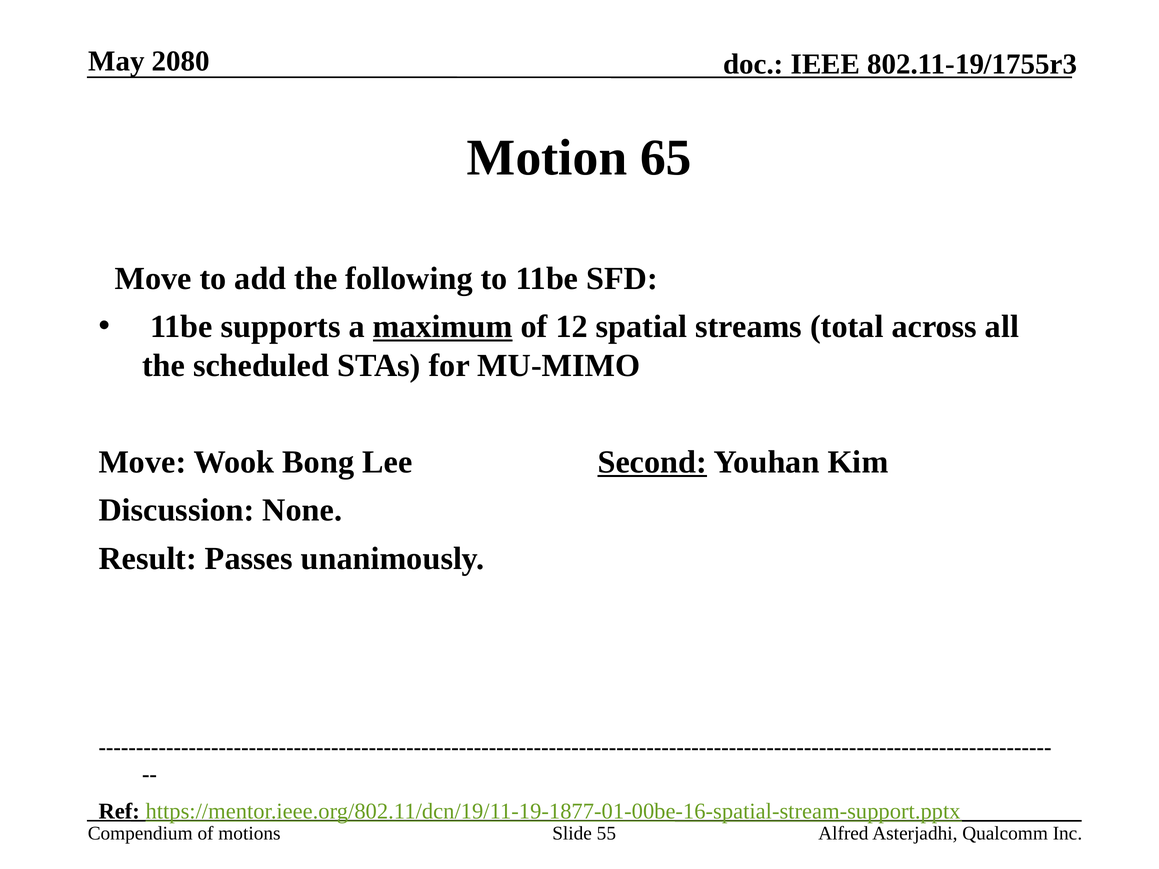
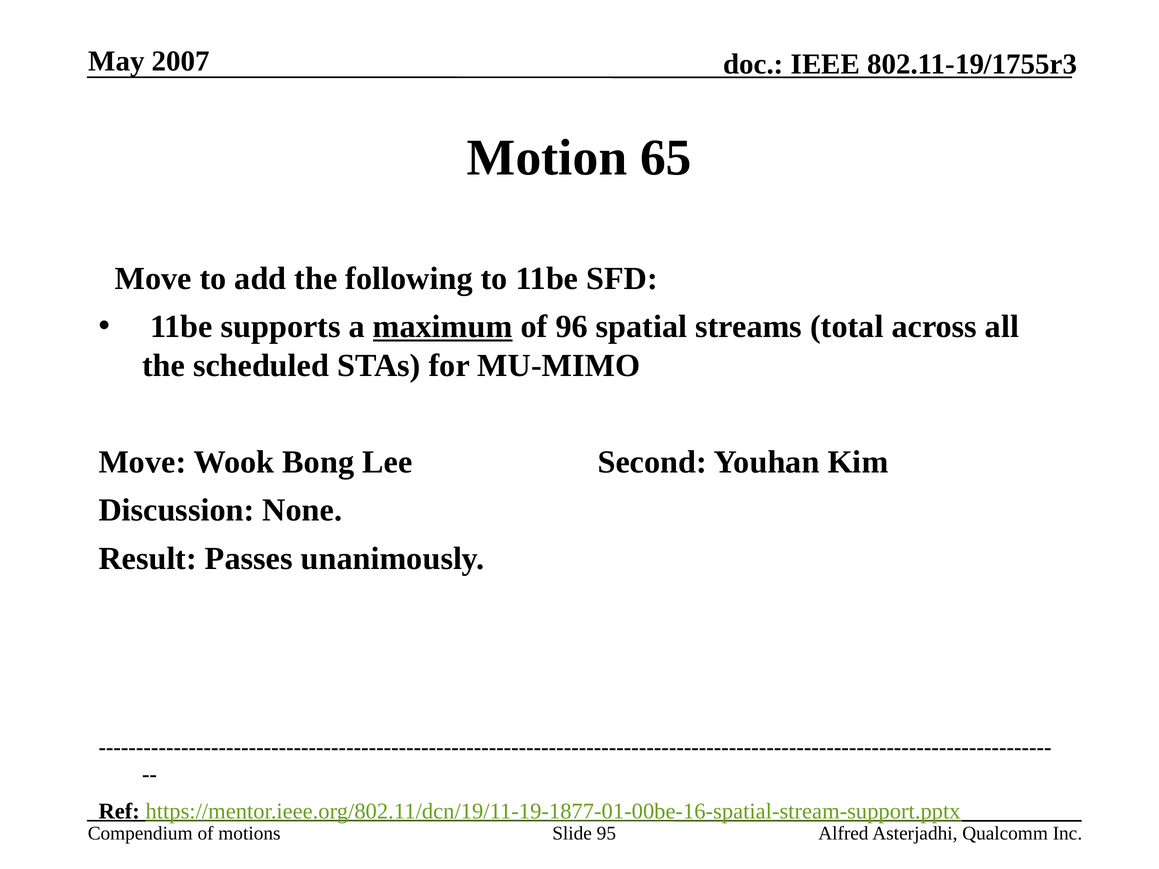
2080: 2080 -> 2007
12: 12 -> 96
Second underline: present -> none
55: 55 -> 95
